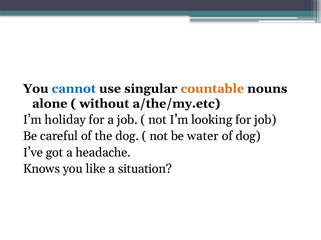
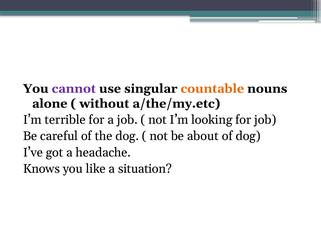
cannot colour: blue -> purple
holiday: holiday -> terrible
water: water -> about
